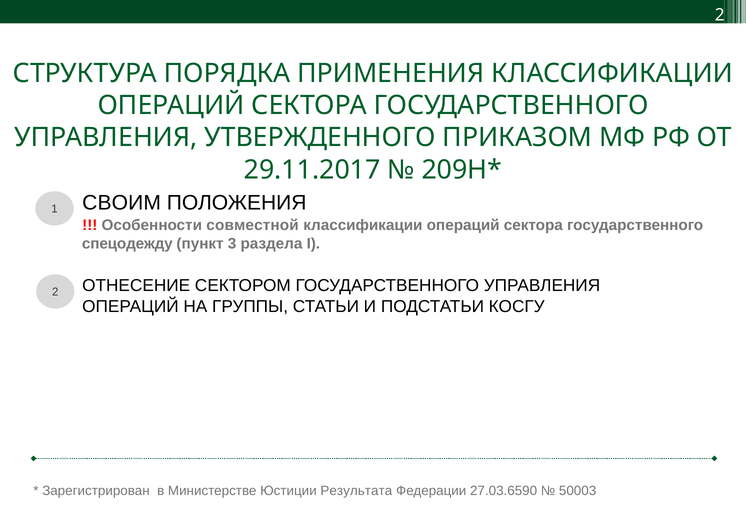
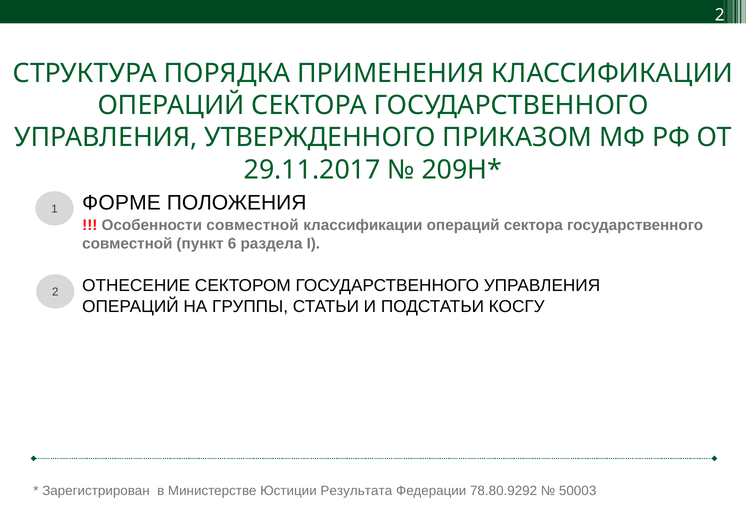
СВОИМ: СВОИМ -> ФОРМЕ
спецодежду at (127, 244): спецодежду -> совместной
3: 3 -> 6
27.03.6590: 27.03.6590 -> 78.80.9292
